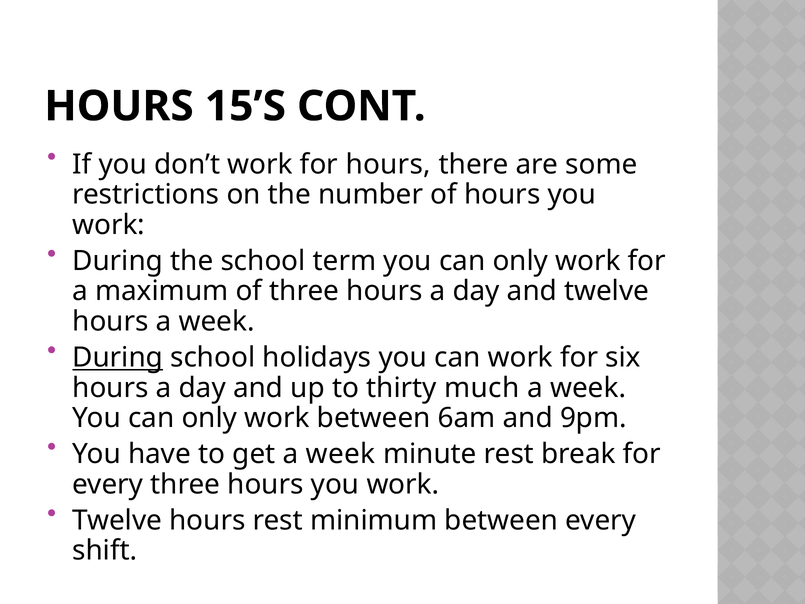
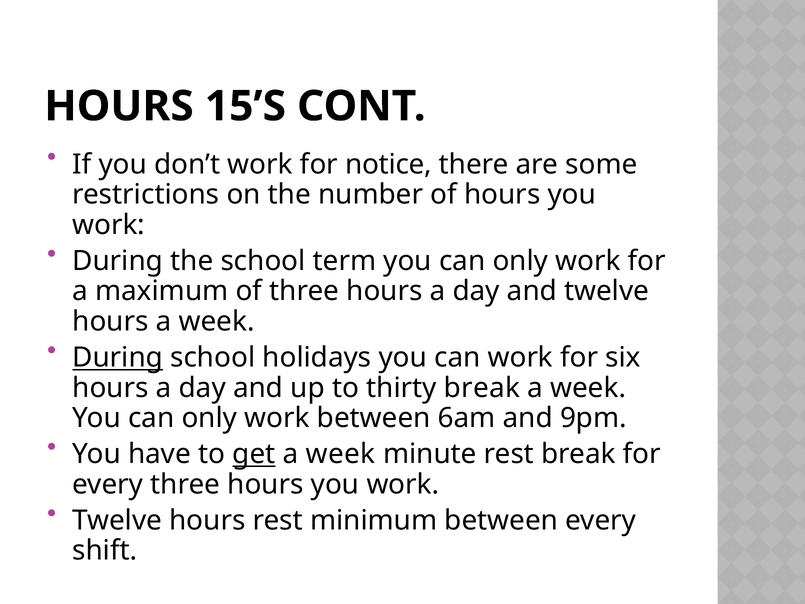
for hours: hours -> notice
thirty much: much -> break
get underline: none -> present
